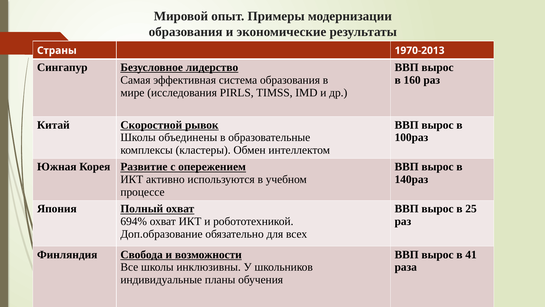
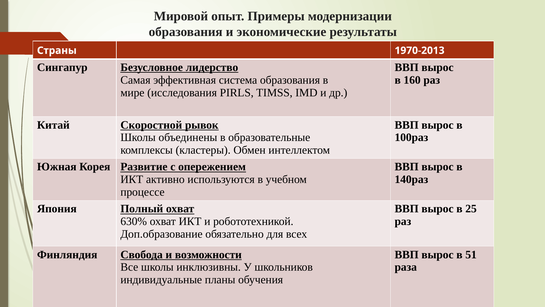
694%: 694% -> 630%
41: 41 -> 51
